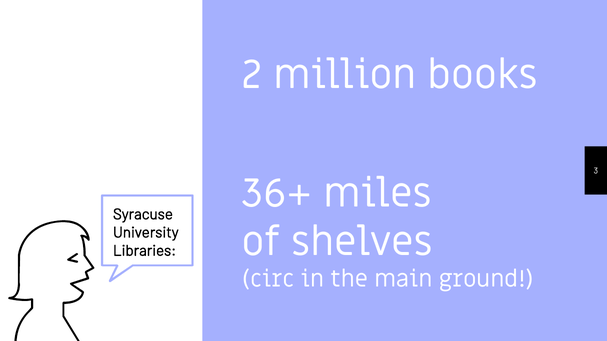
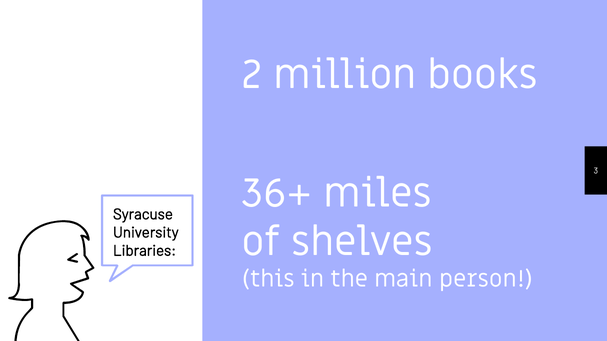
circ: circ -> this
ground: ground -> person
